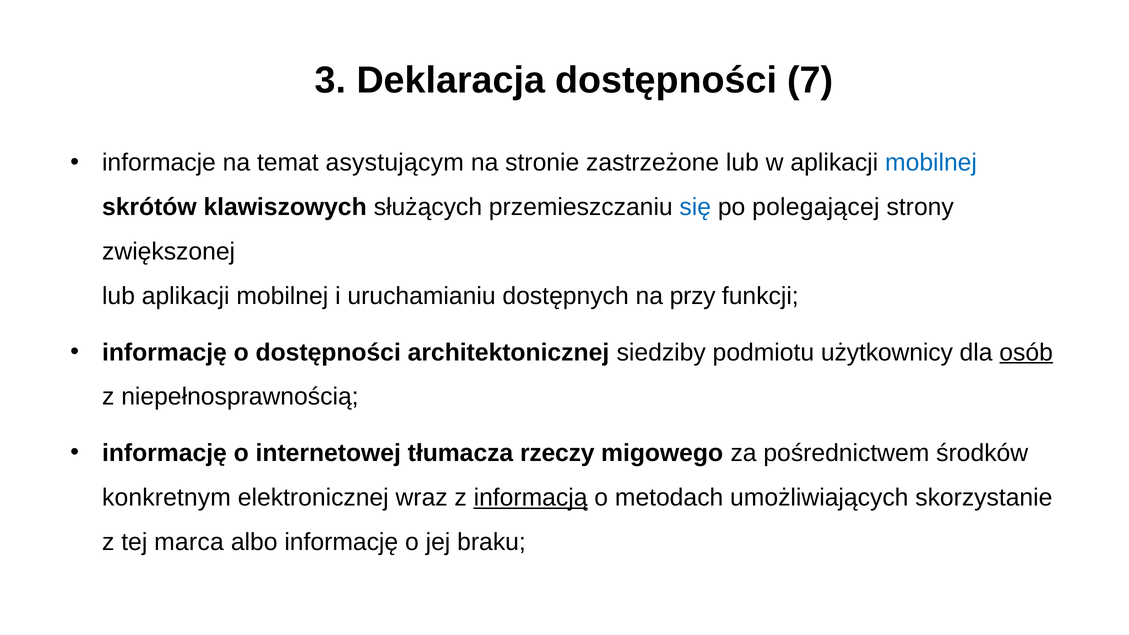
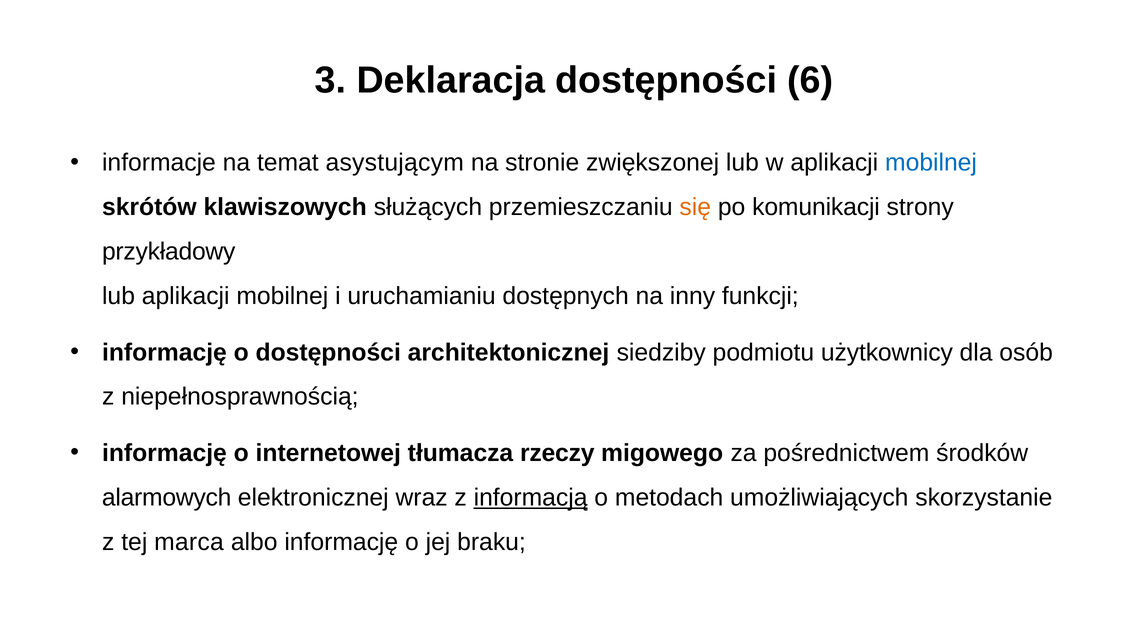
7: 7 -> 6
zastrzeżone: zastrzeżone -> zwiększonej
się colour: blue -> orange
polegającej: polegającej -> komunikacji
zwiększonej: zwiększonej -> przykładowy
przy: przy -> inny
osób underline: present -> none
konkretnym: konkretnym -> alarmowych
